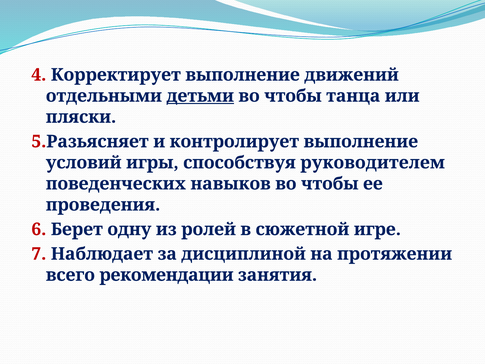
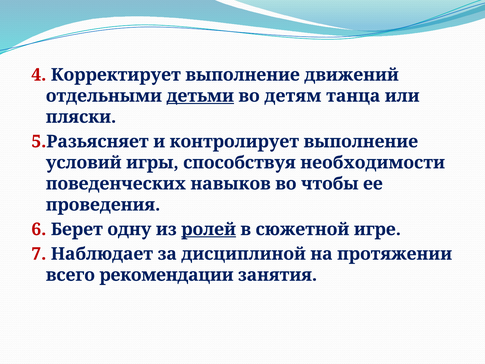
чтобы at (293, 96): чтобы -> детям
руководителем: руководителем -> необходимости
ролей underline: none -> present
